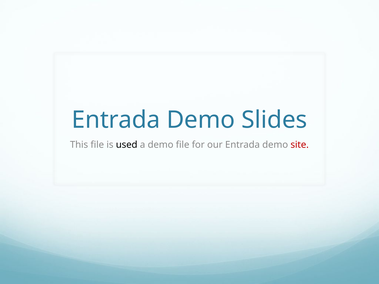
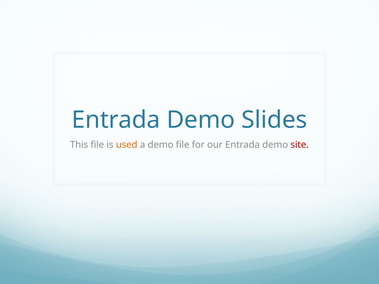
used colour: black -> orange
